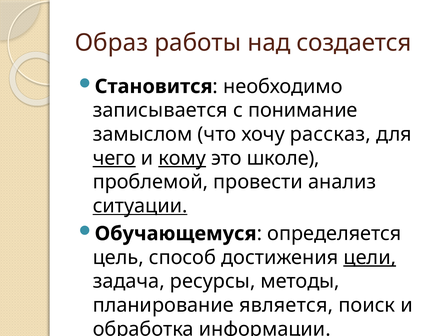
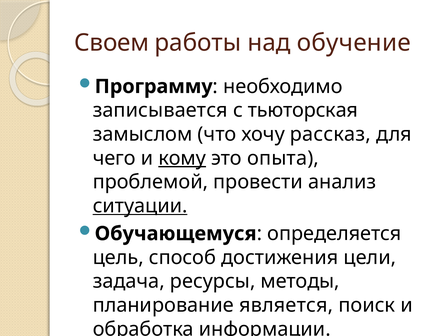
Образ: Образ -> Своем
создается: создается -> обучение
Становится: Становится -> Программу
понимание: понимание -> тьюторская
чего underline: present -> none
школе: школе -> опыта
цели underline: present -> none
